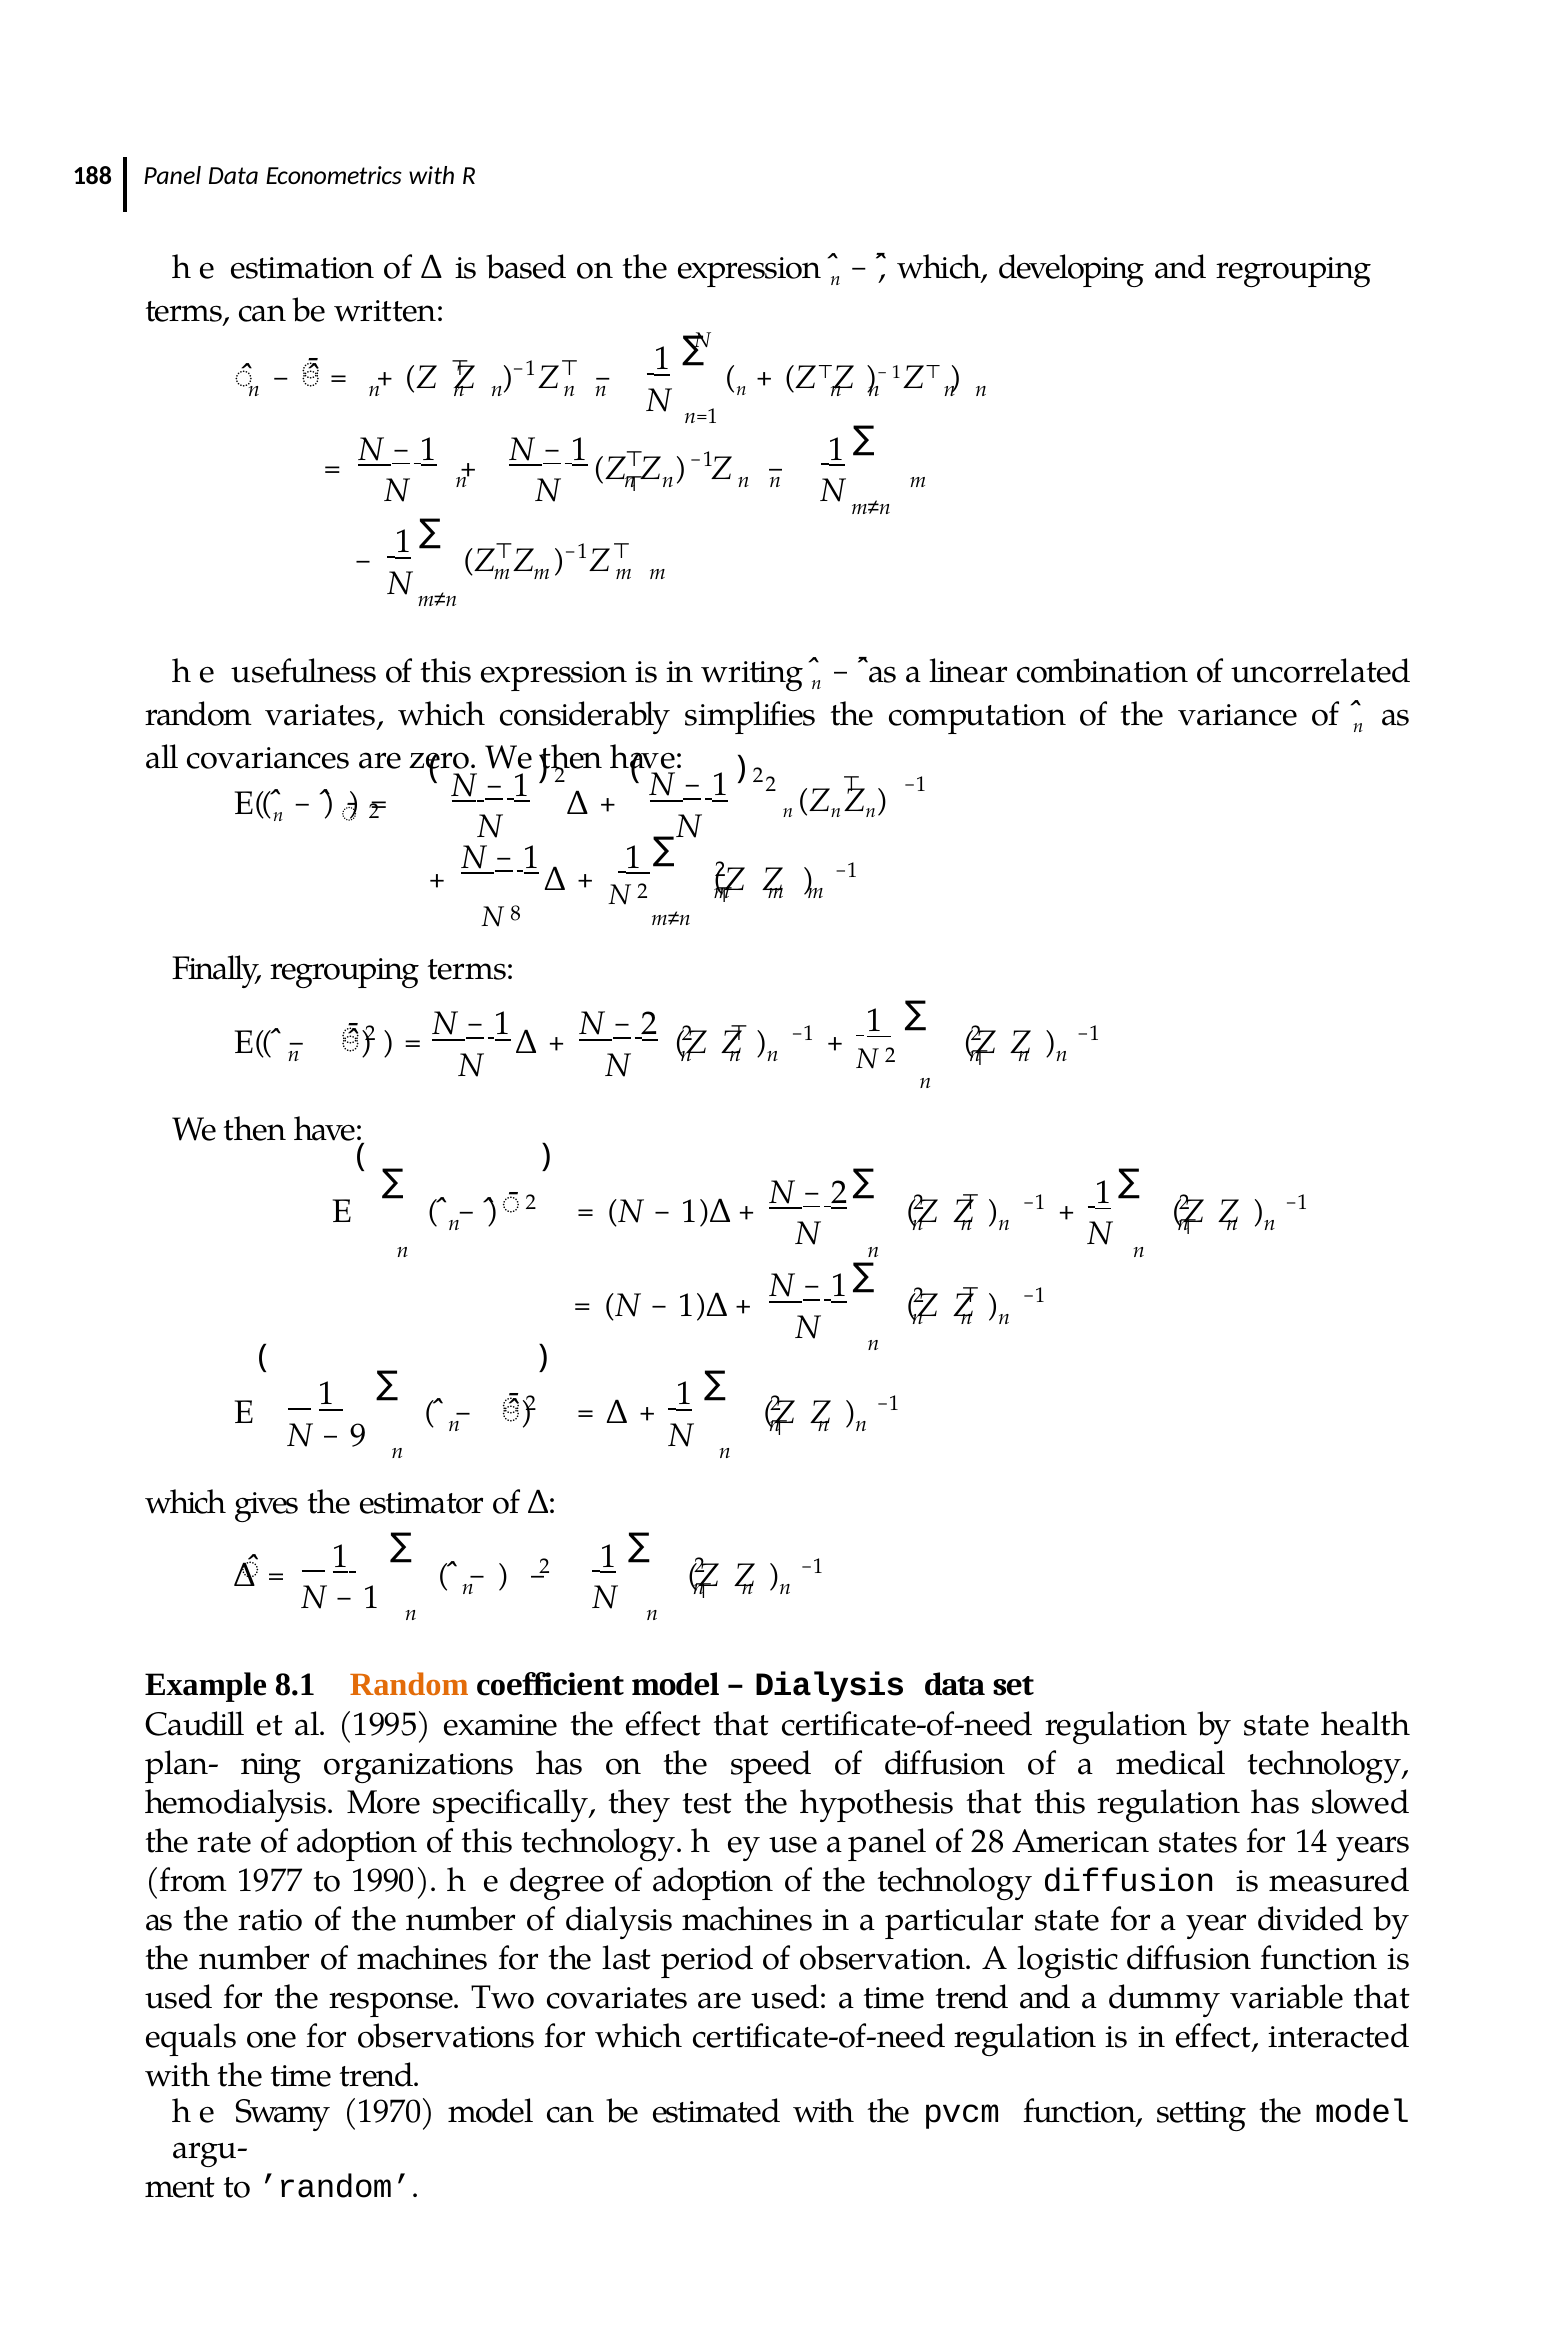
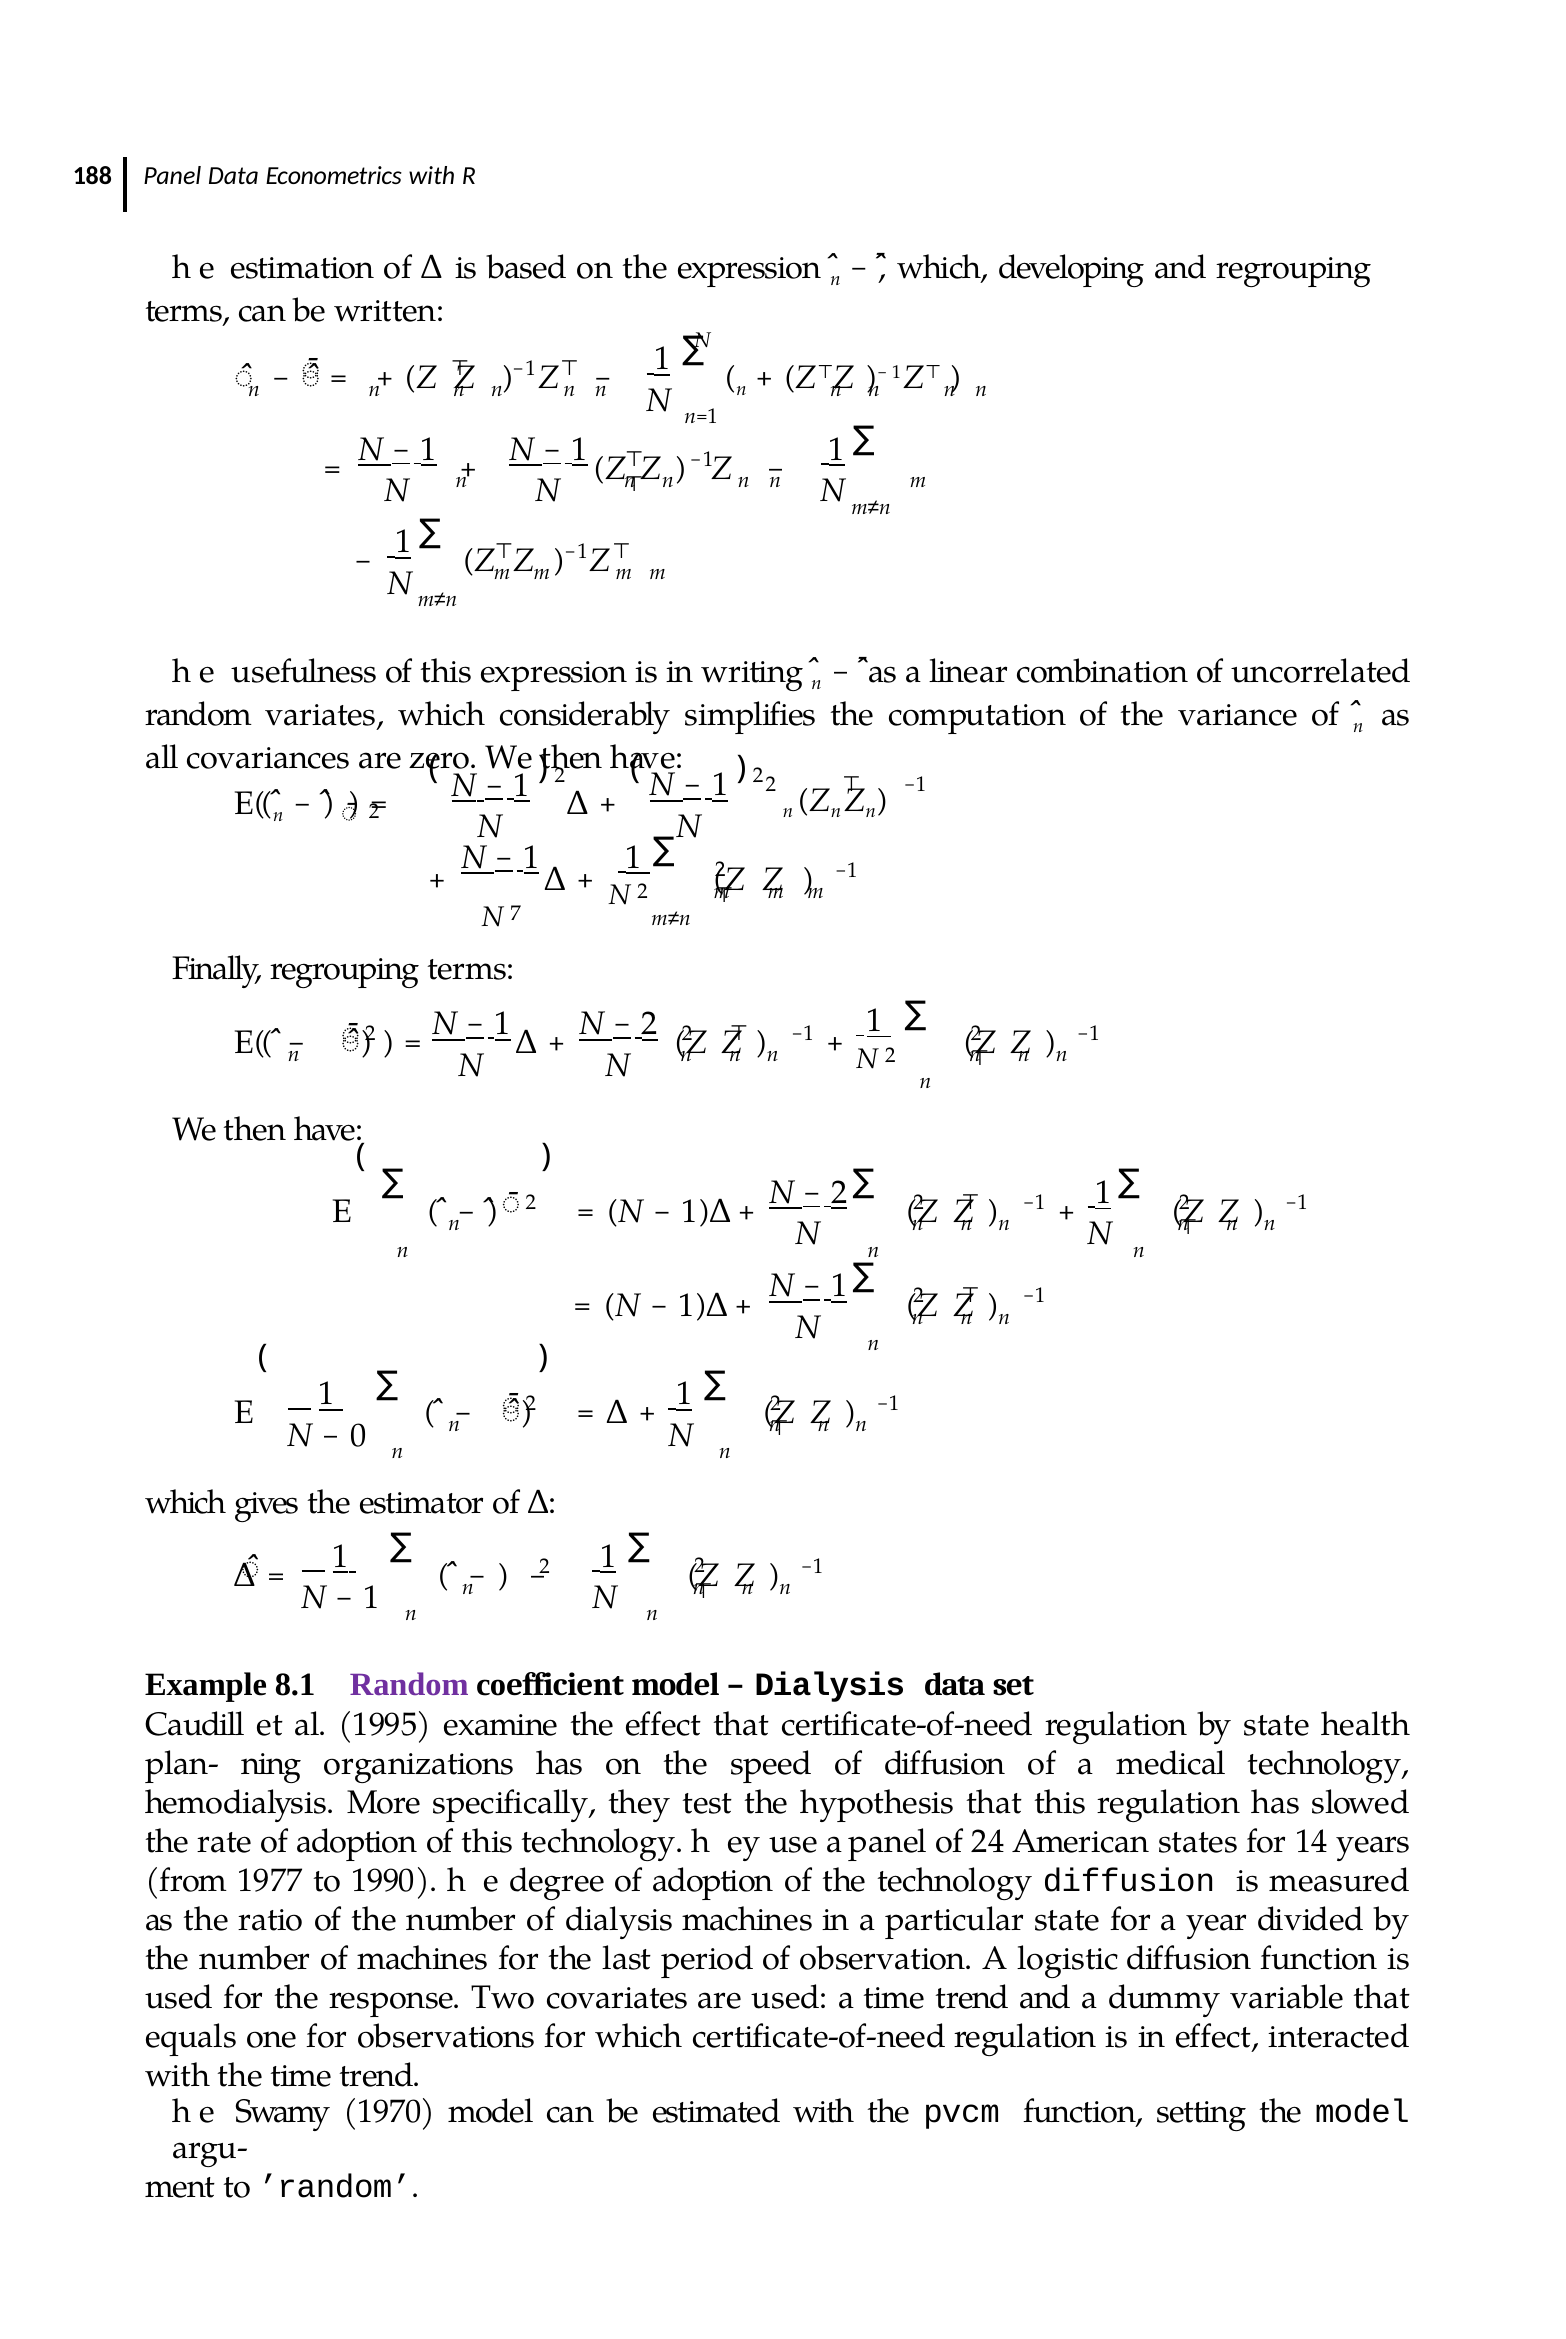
8: 8 -> 7
9: 9 -> 0
Random at (409, 1685) colour: orange -> purple
28: 28 -> 24
